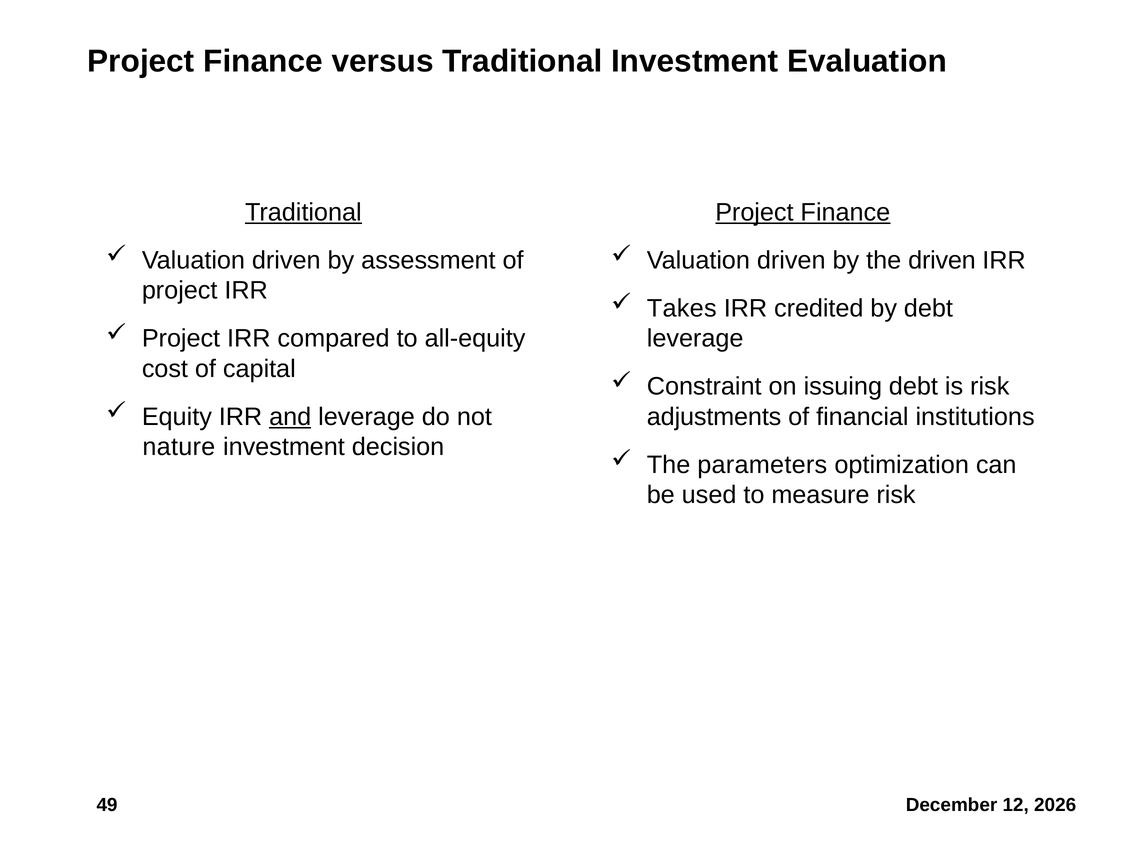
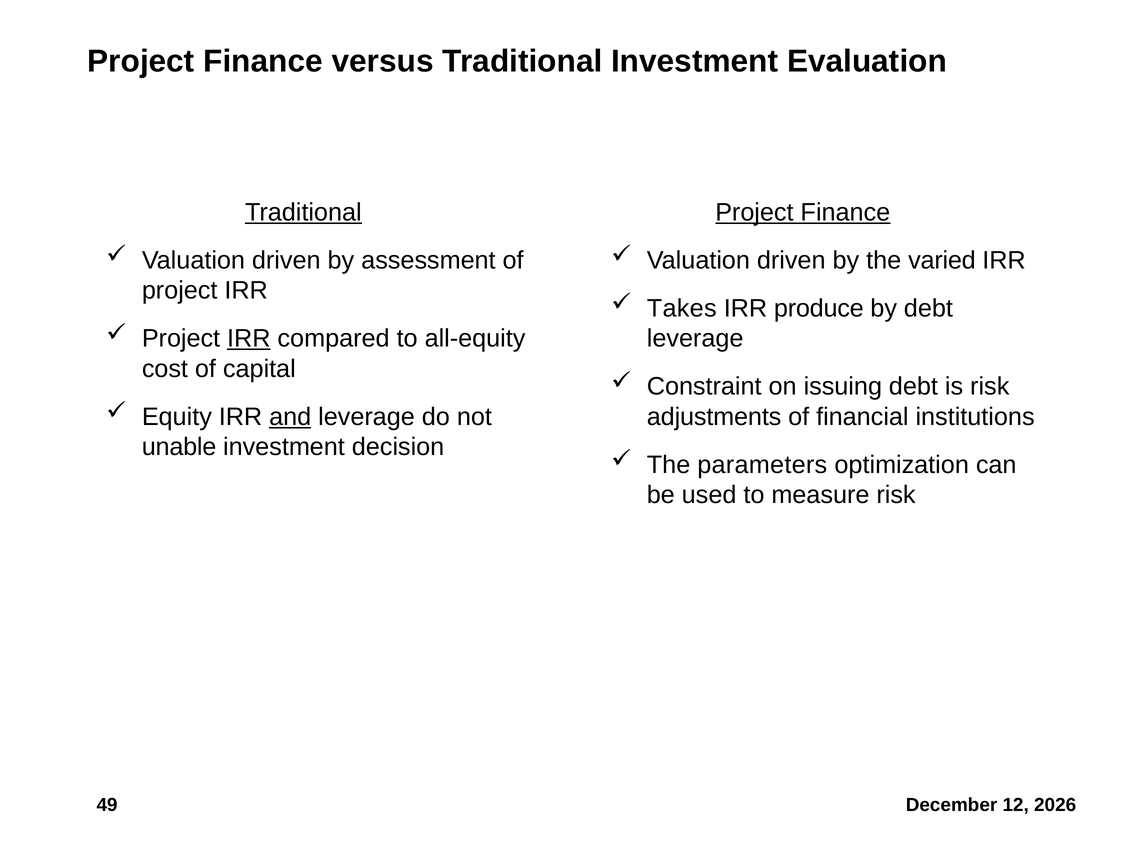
the driven: driven -> varied
credited: credited -> produce
IRR at (249, 339) underline: none -> present
nature: nature -> unable
